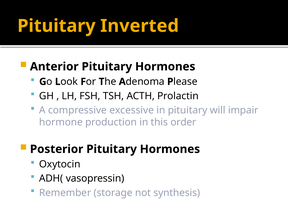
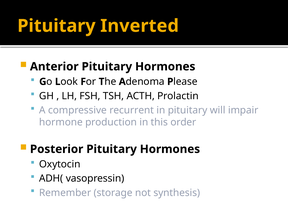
excessive: excessive -> recurrent
